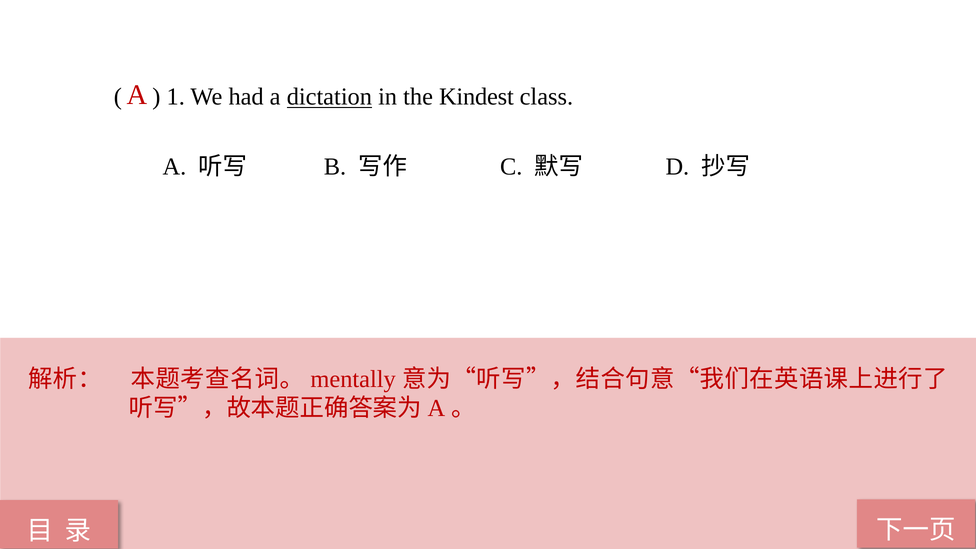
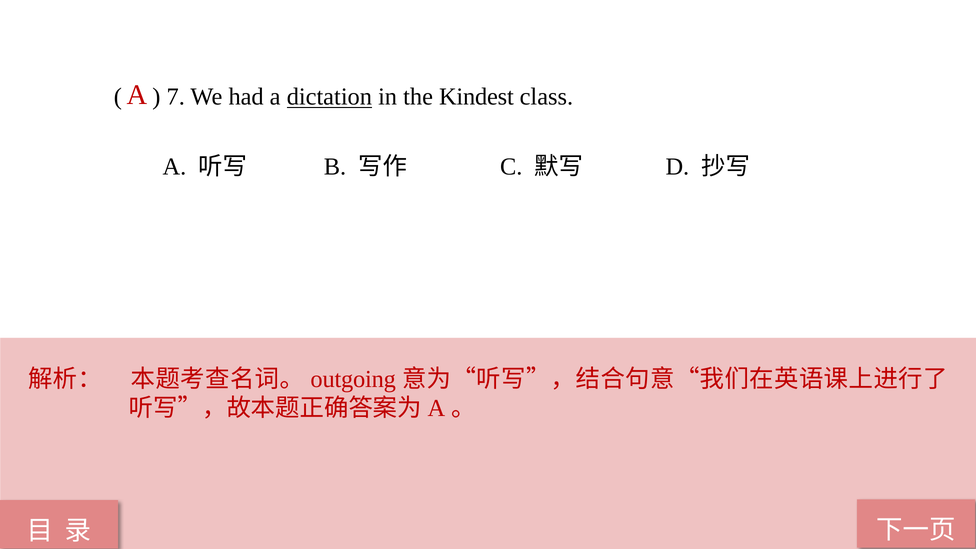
1: 1 -> 7
mentally: mentally -> outgoing
